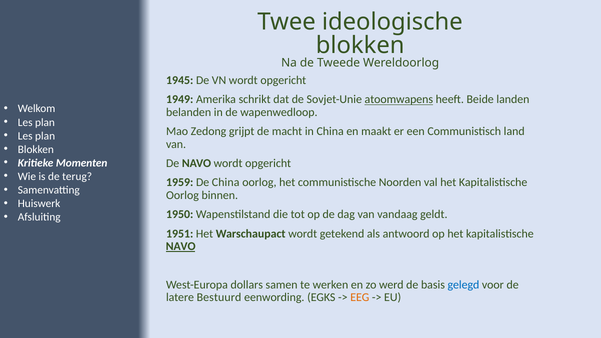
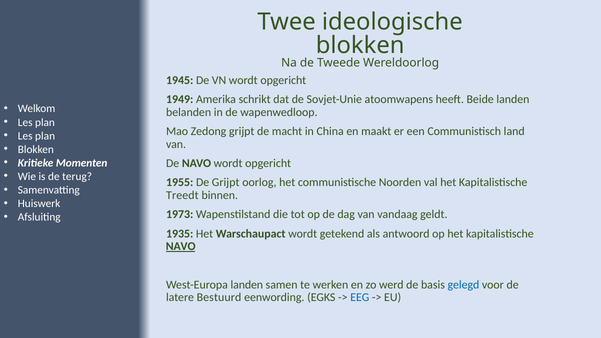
atoomwapens underline: present -> none
1959: 1959 -> 1955
De China: China -> Grijpt
Oorlog at (182, 195): Oorlog -> Treedt
1950: 1950 -> 1973
1951: 1951 -> 1935
West-Europa dollars: dollars -> landen
EEG colour: orange -> blue
